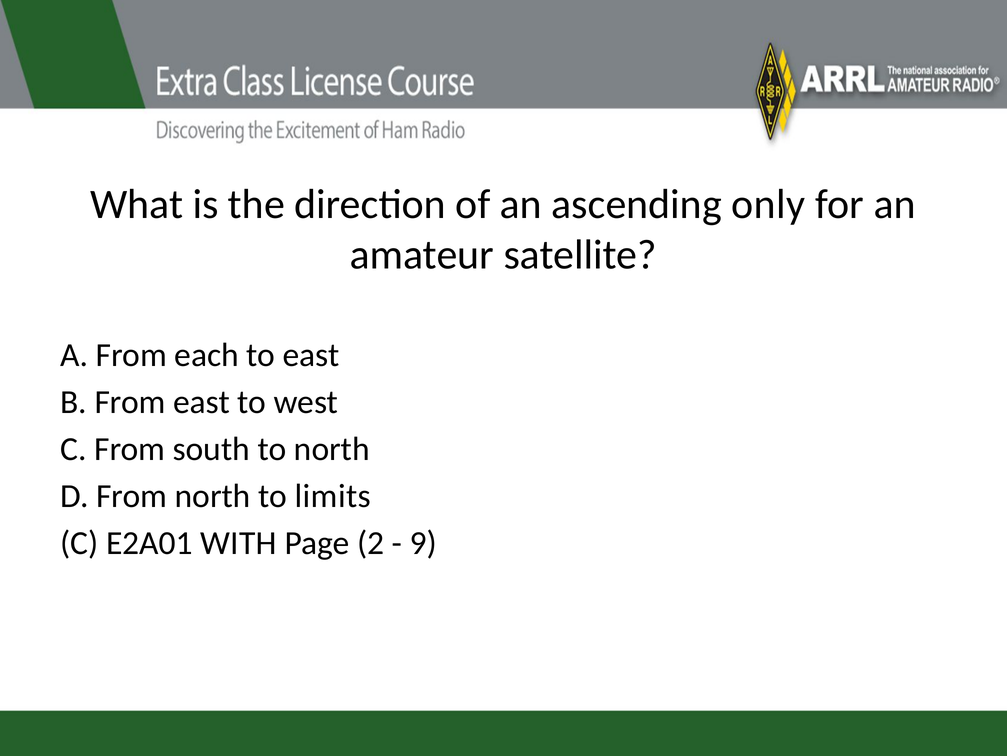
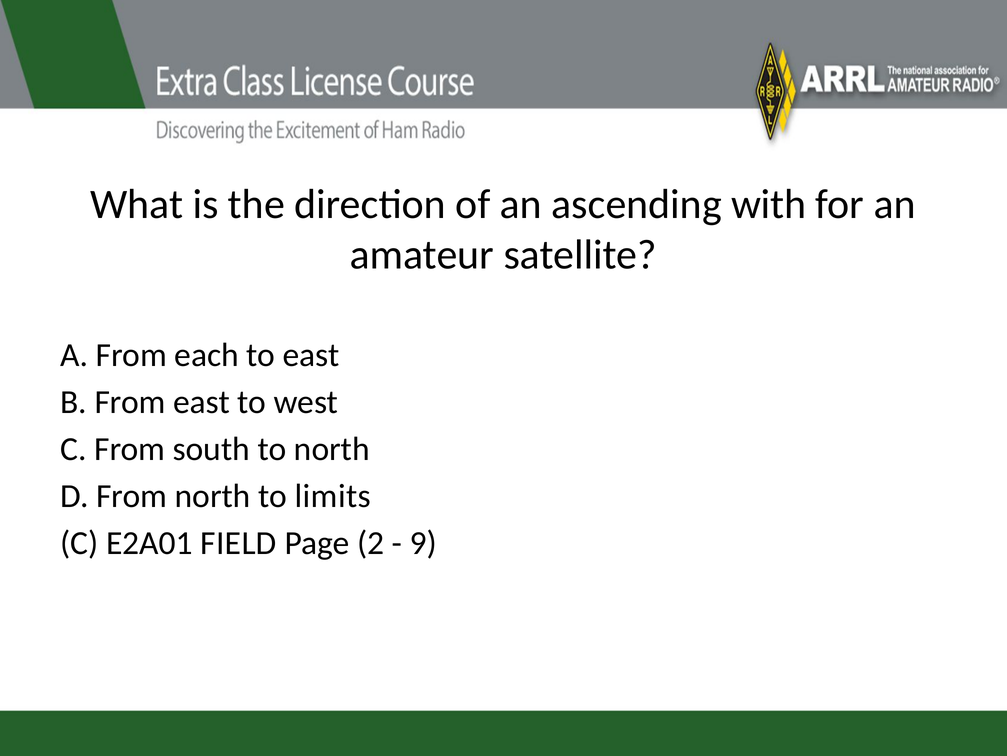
only: only -> with
WITH: WITH -> FIELD
